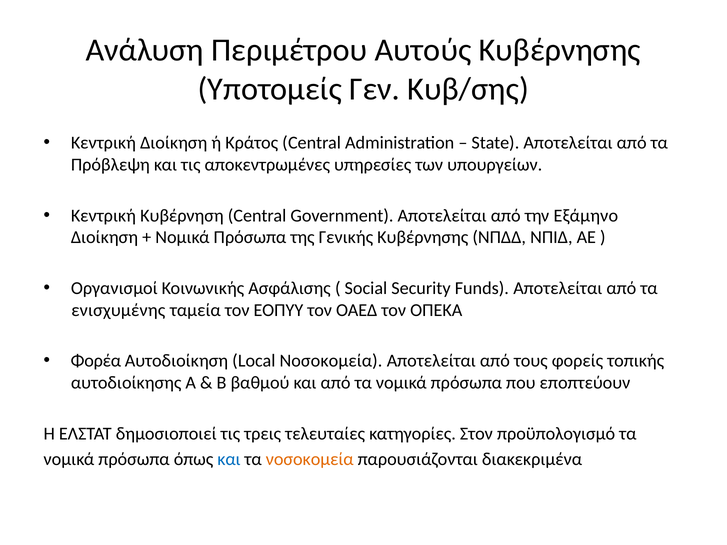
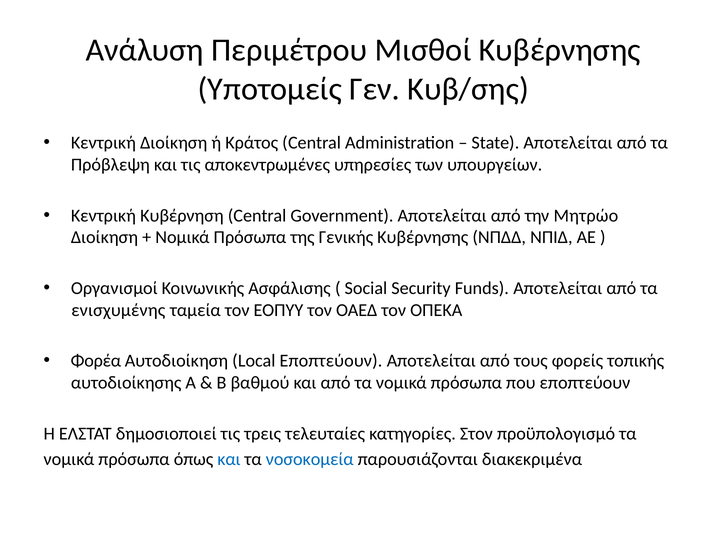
Αυτούς: Αυτούς -> Μισθοί
Εξάμηνο: Εξάμηνο -> Μητρώο
Local Νοσοκομεία: Νοσοκομεία -> Εποπτεύουν
νοσοκομεία at (310, 459) colour: orange -> blue
